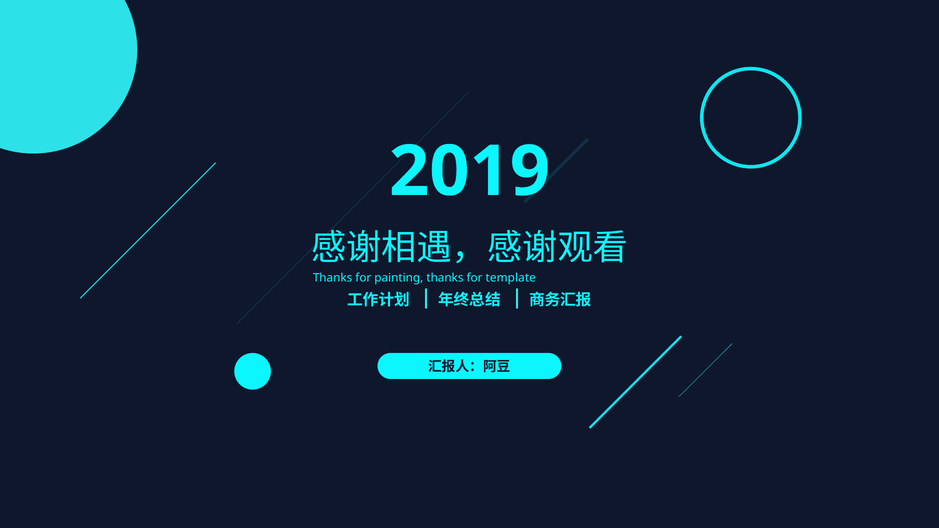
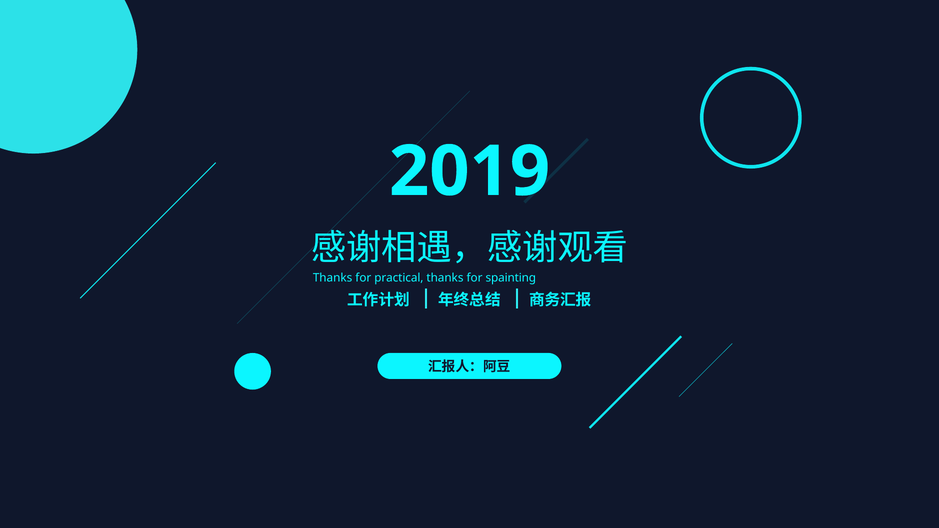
painting: painting -> practical
template: template -> spainting
